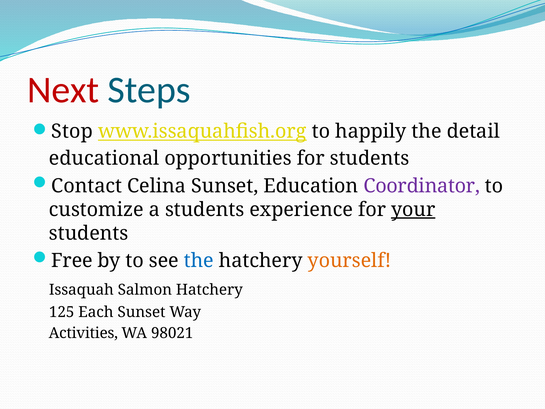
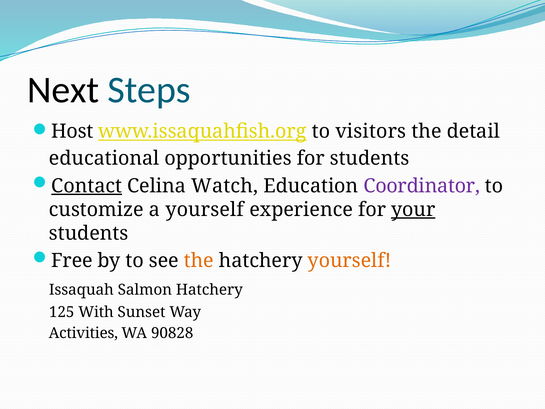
Next colour: red -> black
Stop: Stop -> Host
happily: happily -> visitors
Contact underline: none -> present
Celina Sunset: Sunset -> Watch
a students: students -> yourself
the at (199, 261) colour: blue -> orange
Each: Each -> With
98021: 98021 -> 90828
